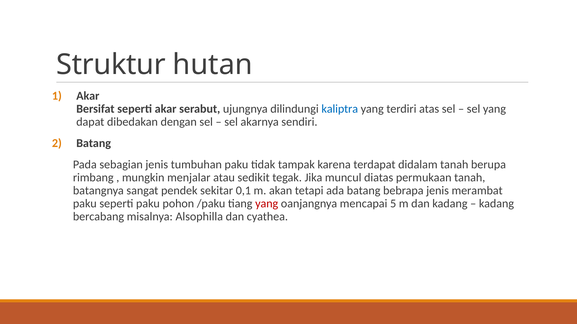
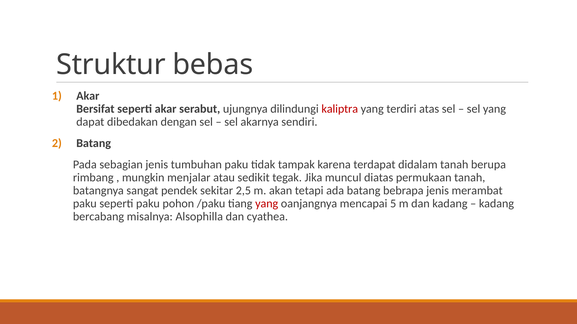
hutan: hutan -> bebas
kaliptra colour: blue -> red
0,1: 0,1 -> 2,5
